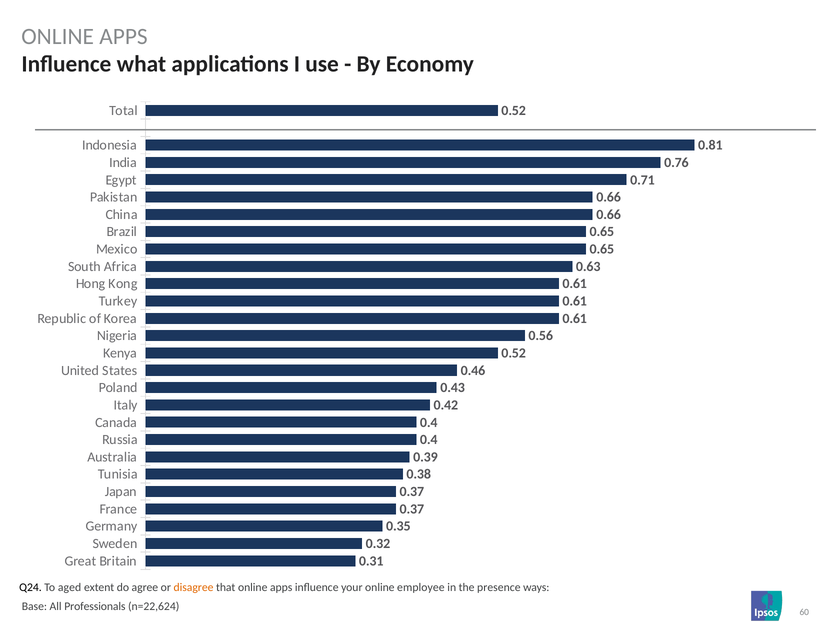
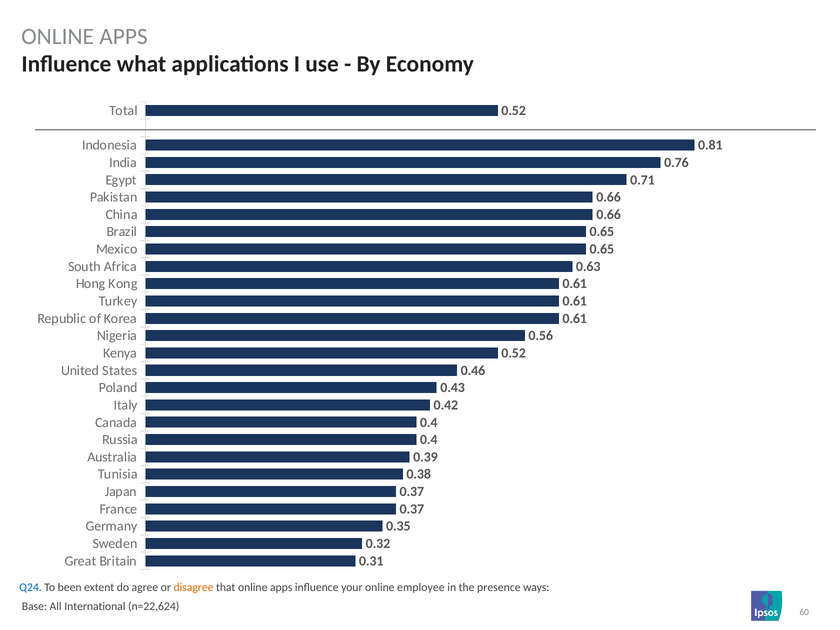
Q24 colour: black -> blue
aged: aged -> been
Professionals: Professionals -> International
